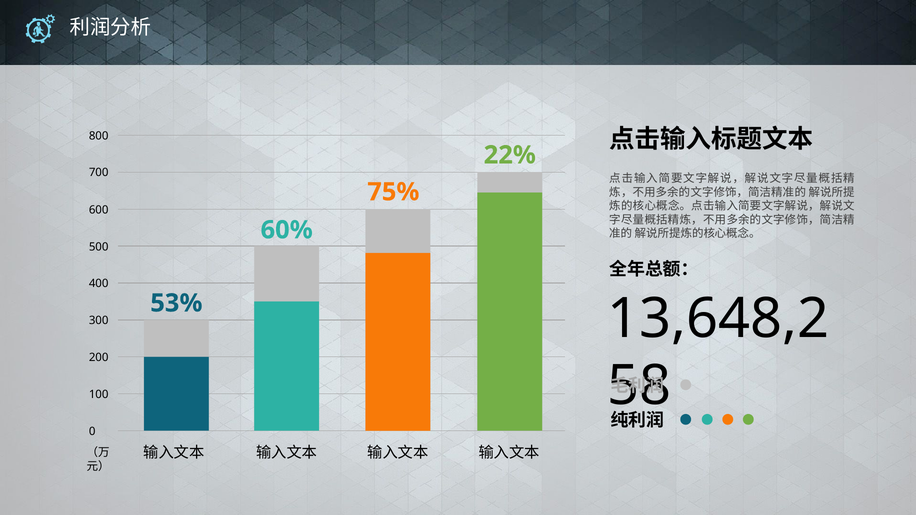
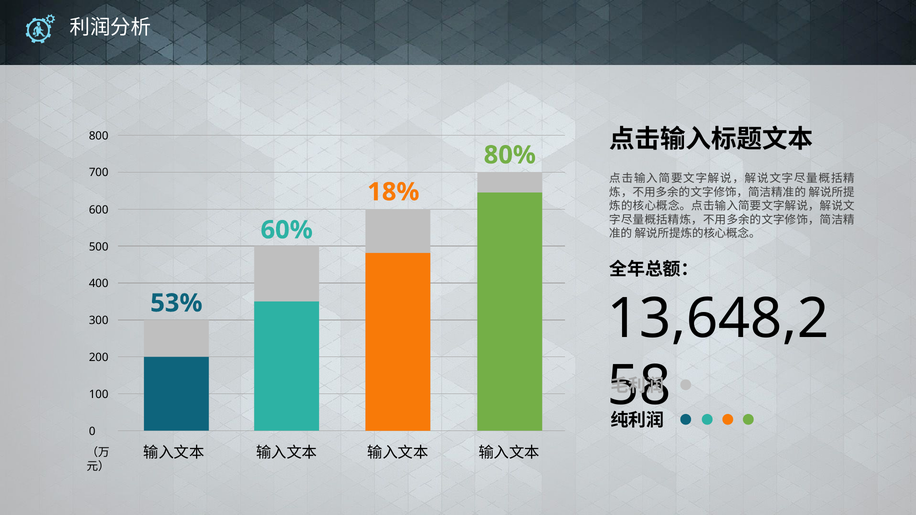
22%: 22% -> 80%
75%: 75% -> 18%
